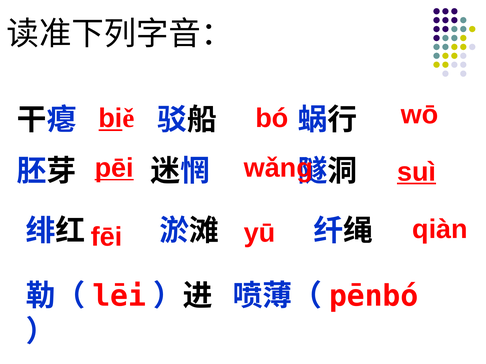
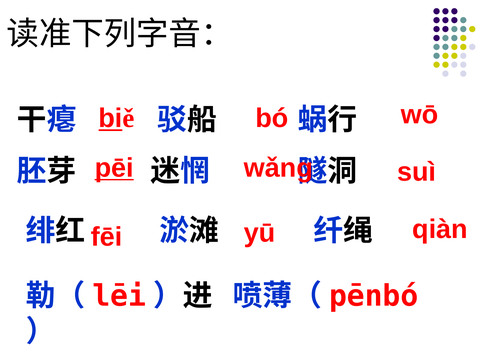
suì underline: present -> none
